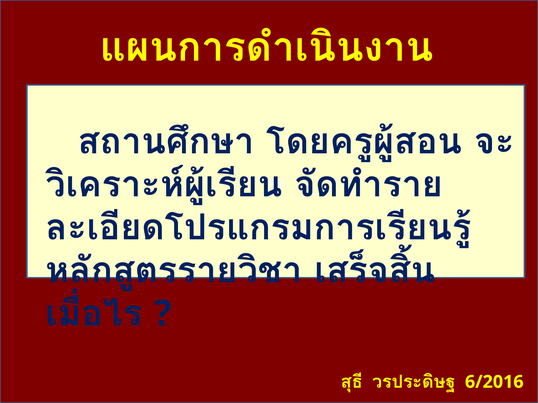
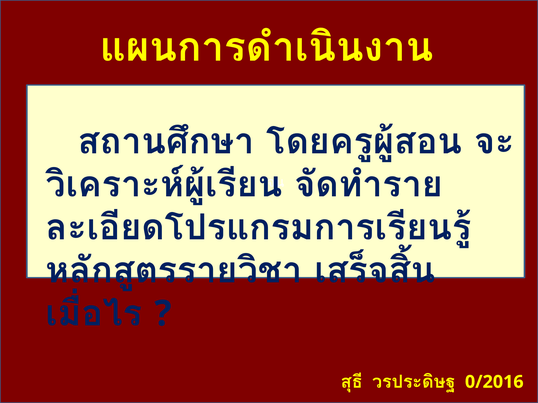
6/2016: 6/2016 -> 0/2016
